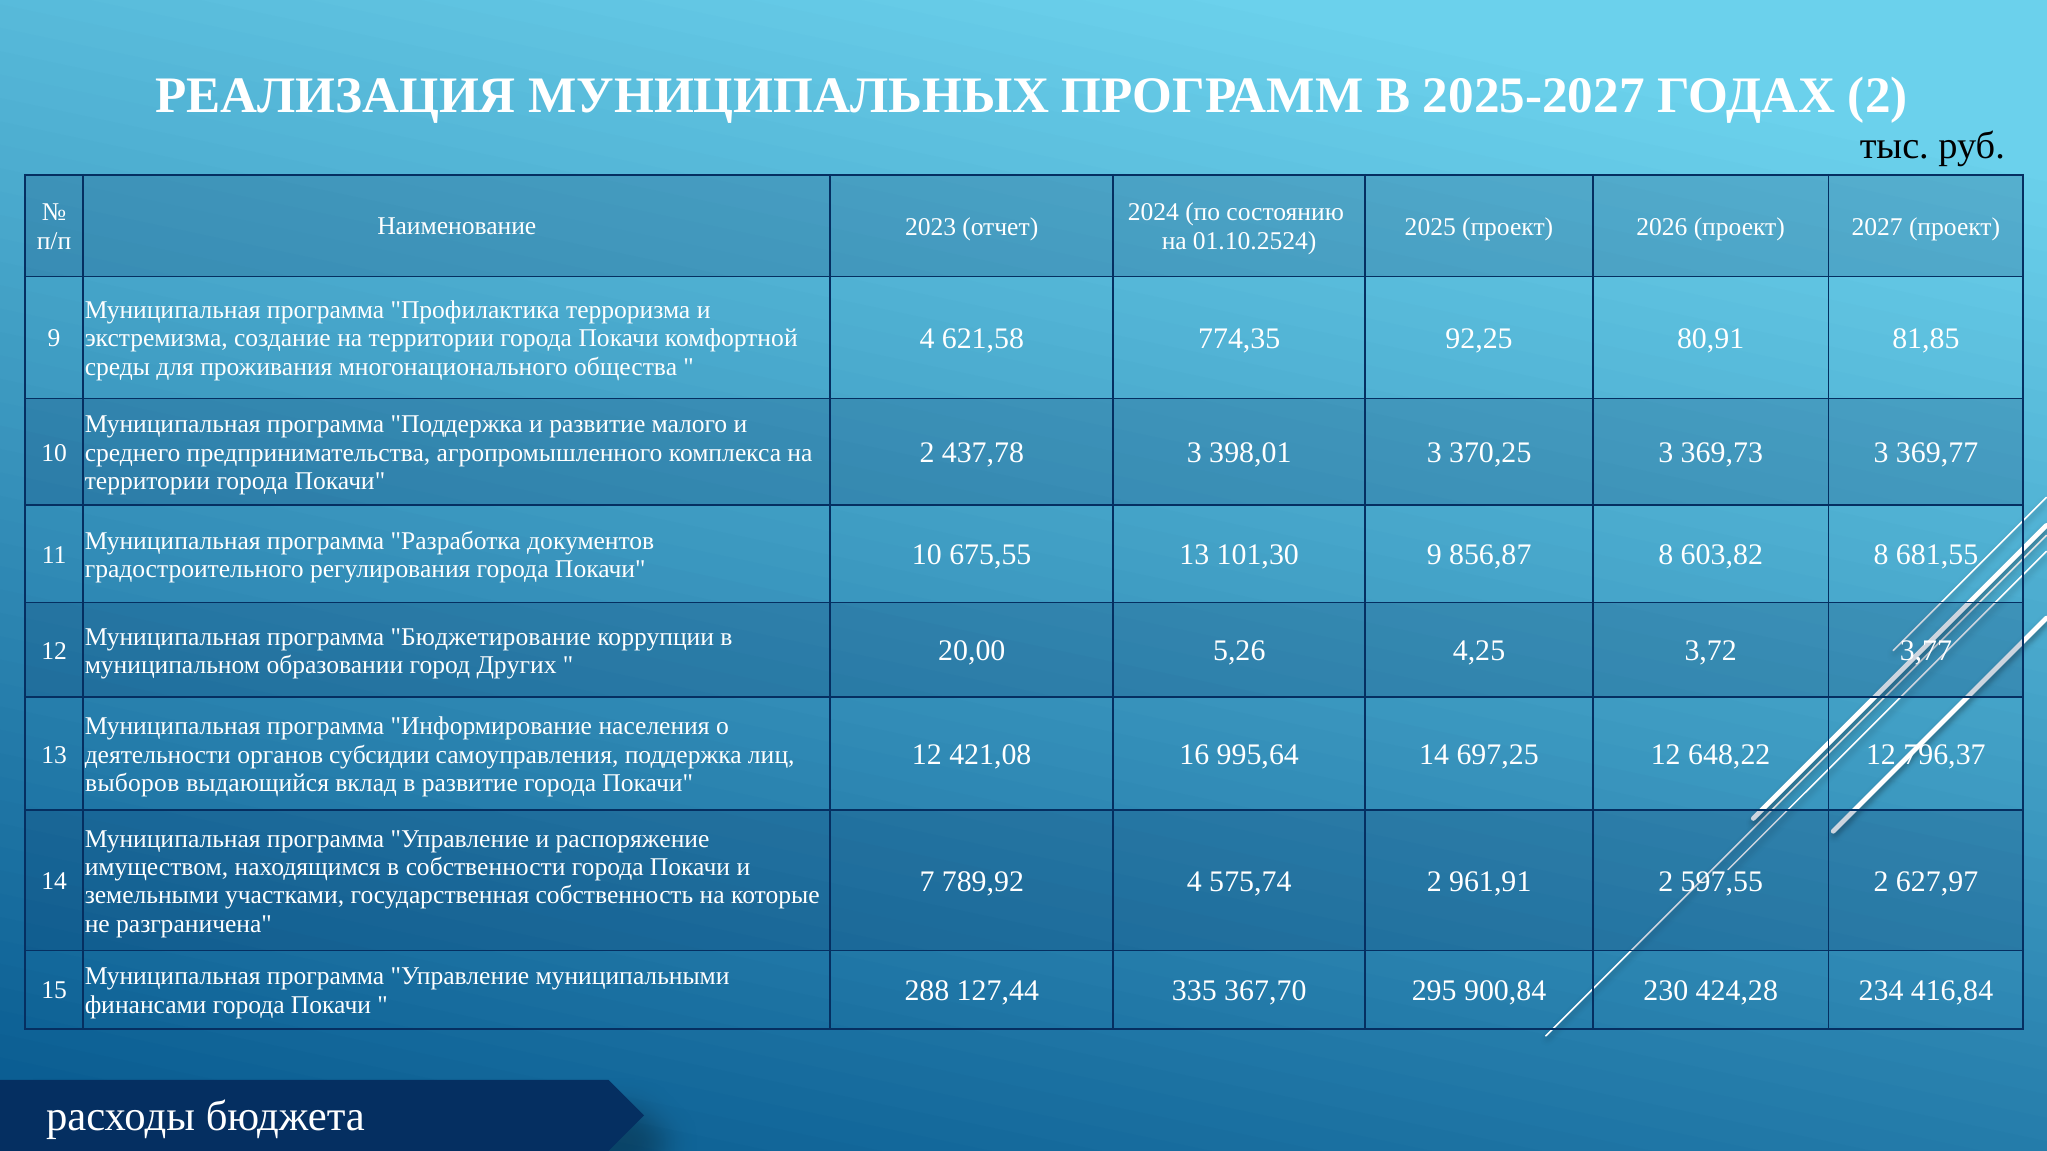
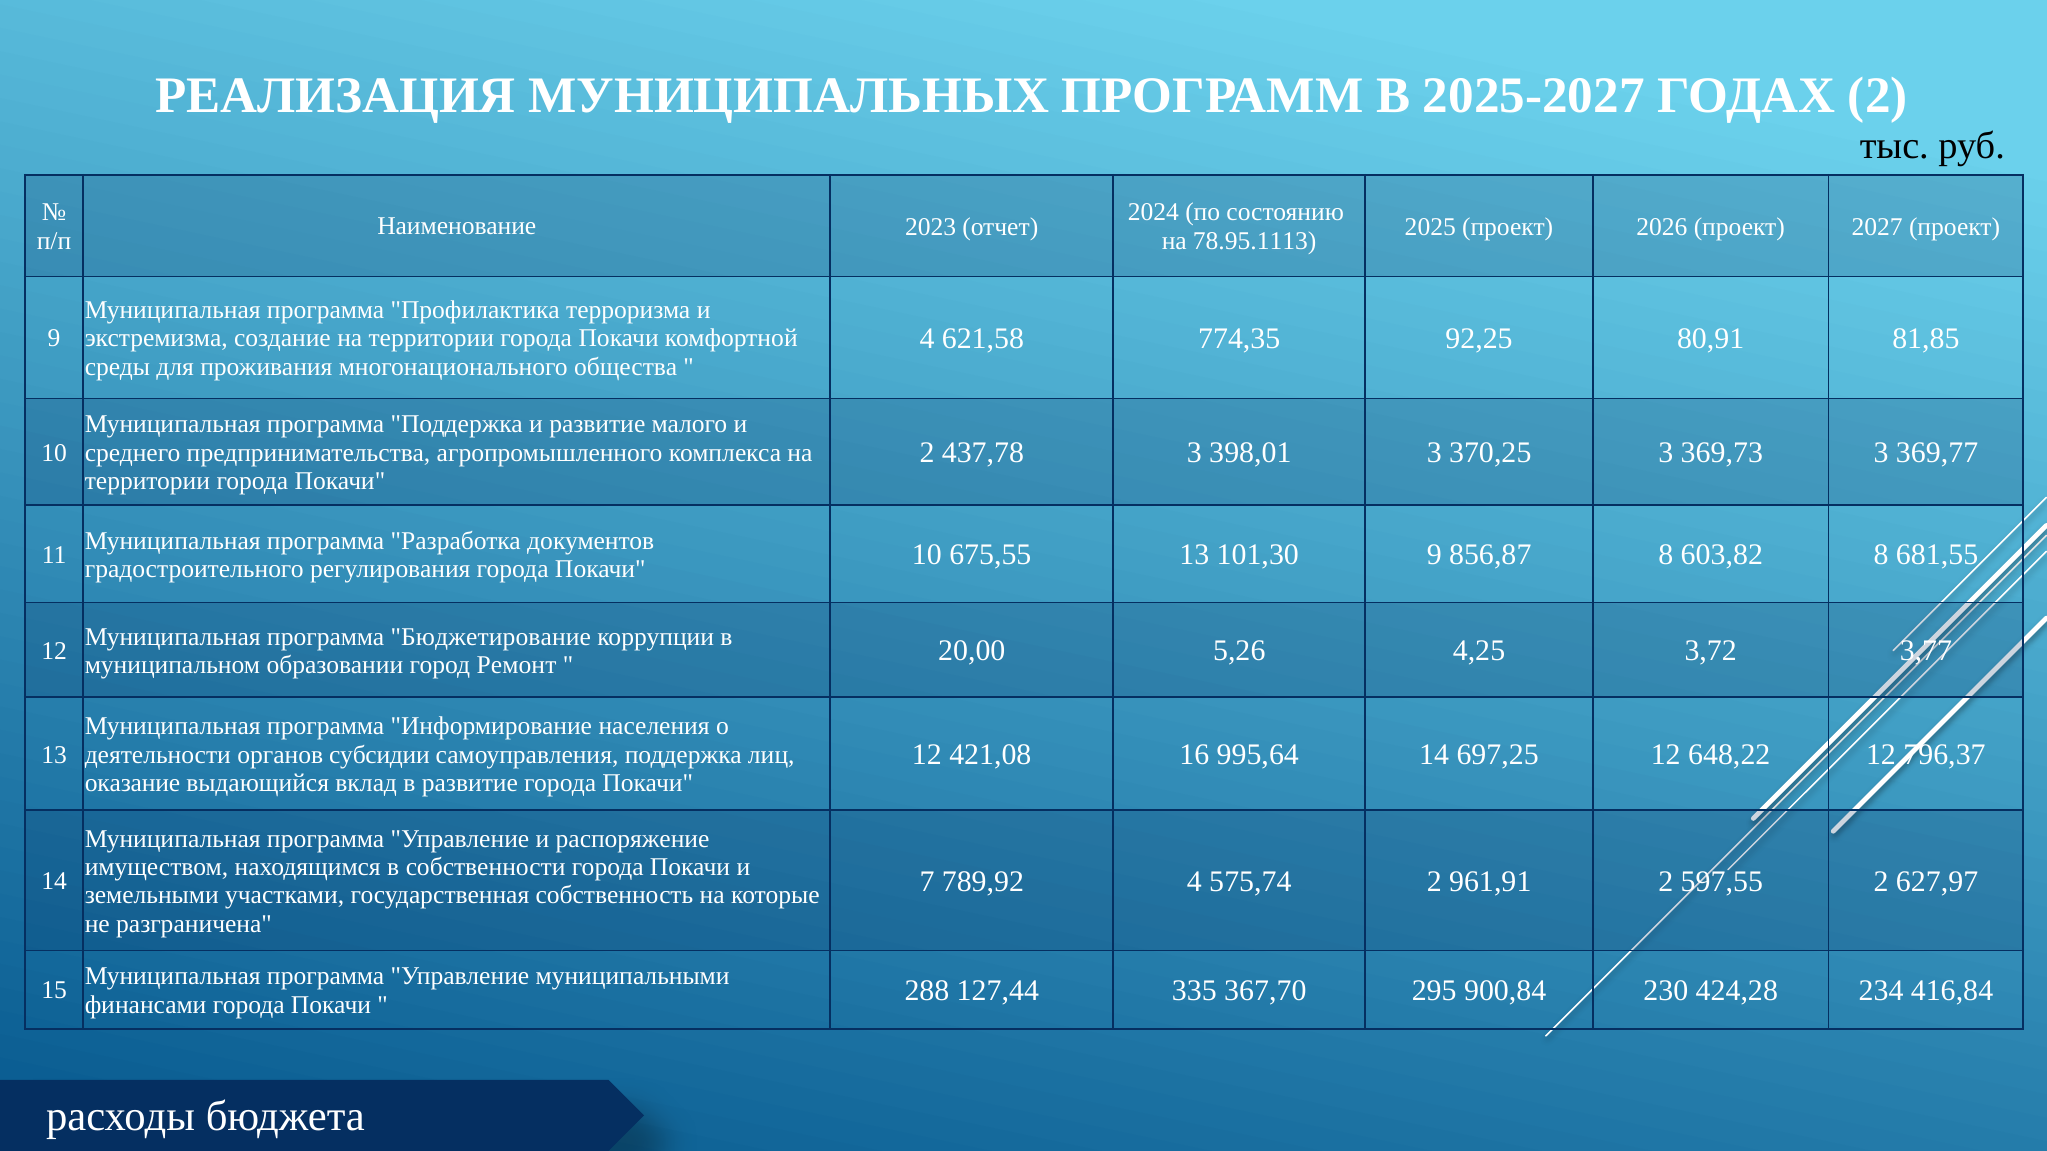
01.10.2524: 01.10.2524 -> 78.95.1113
Других: Других -> Ремонт
выборов: выборов -> оказание
